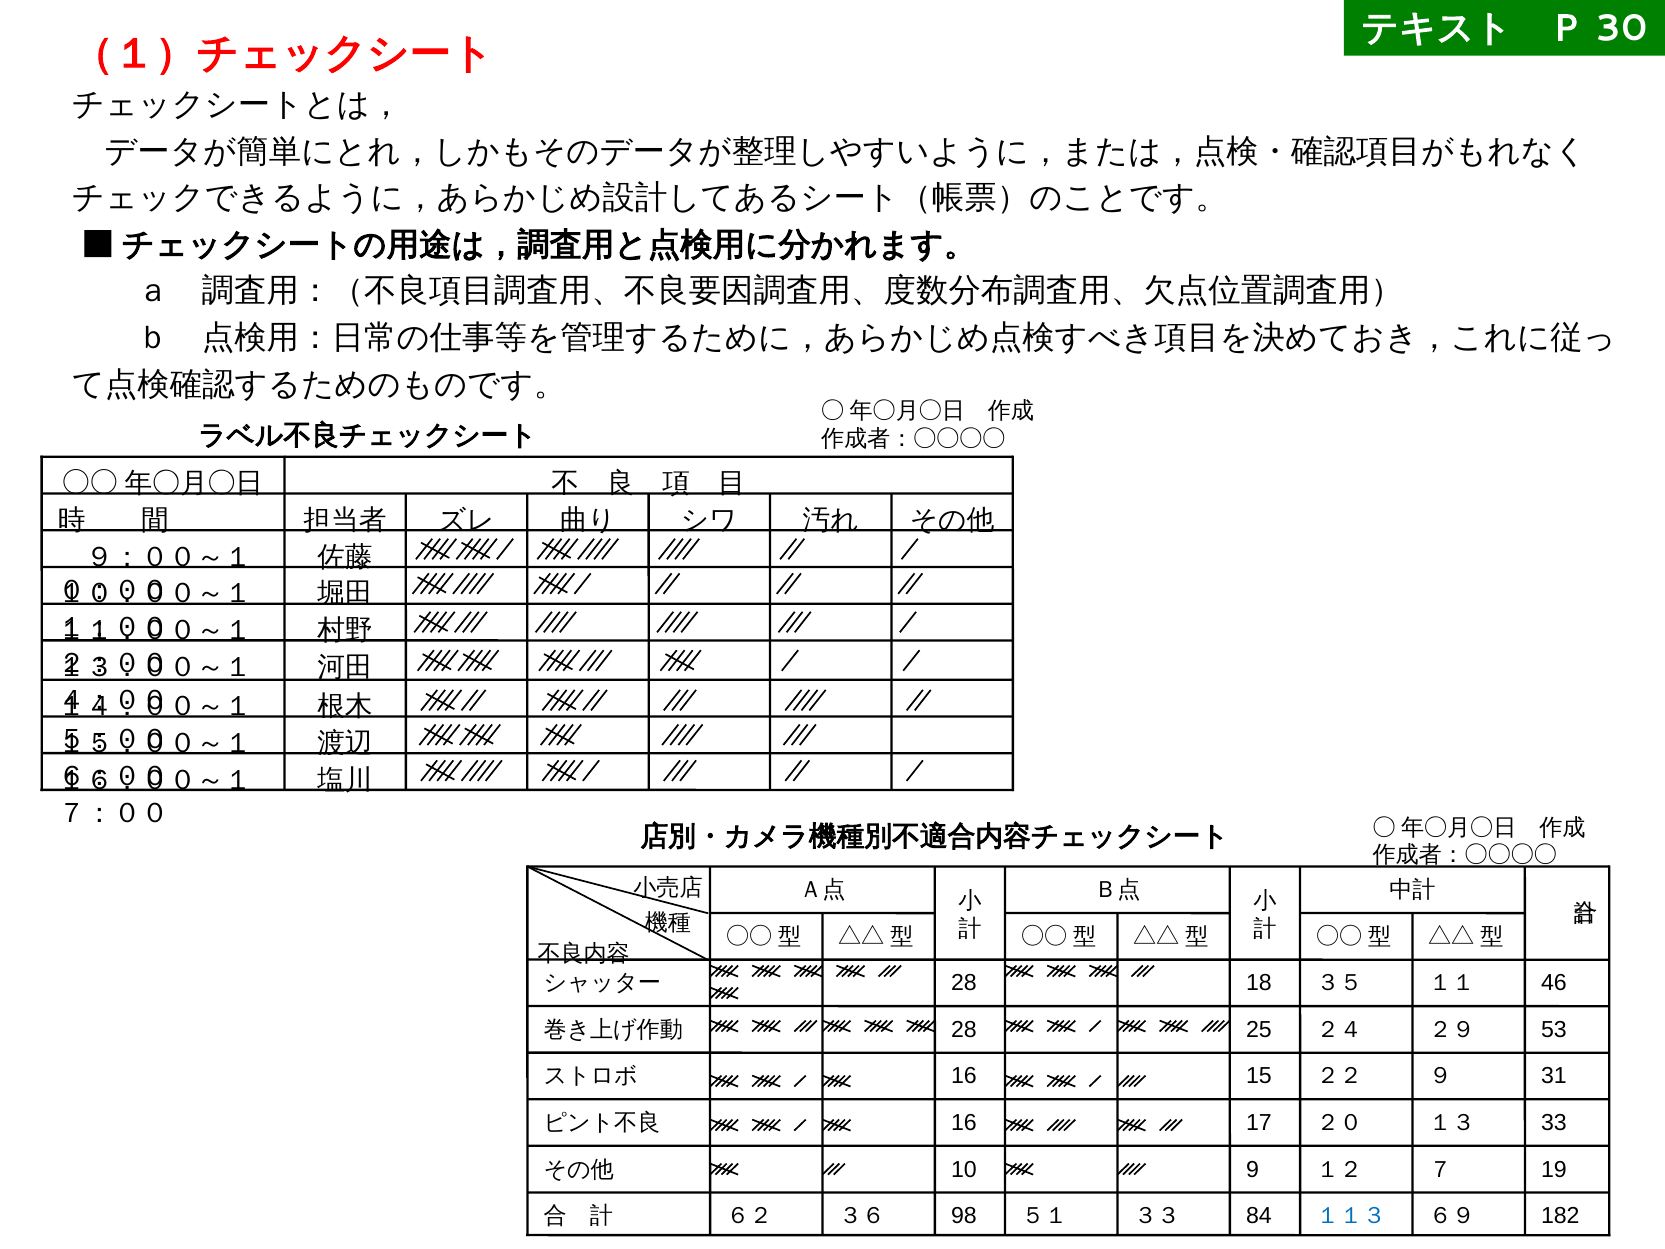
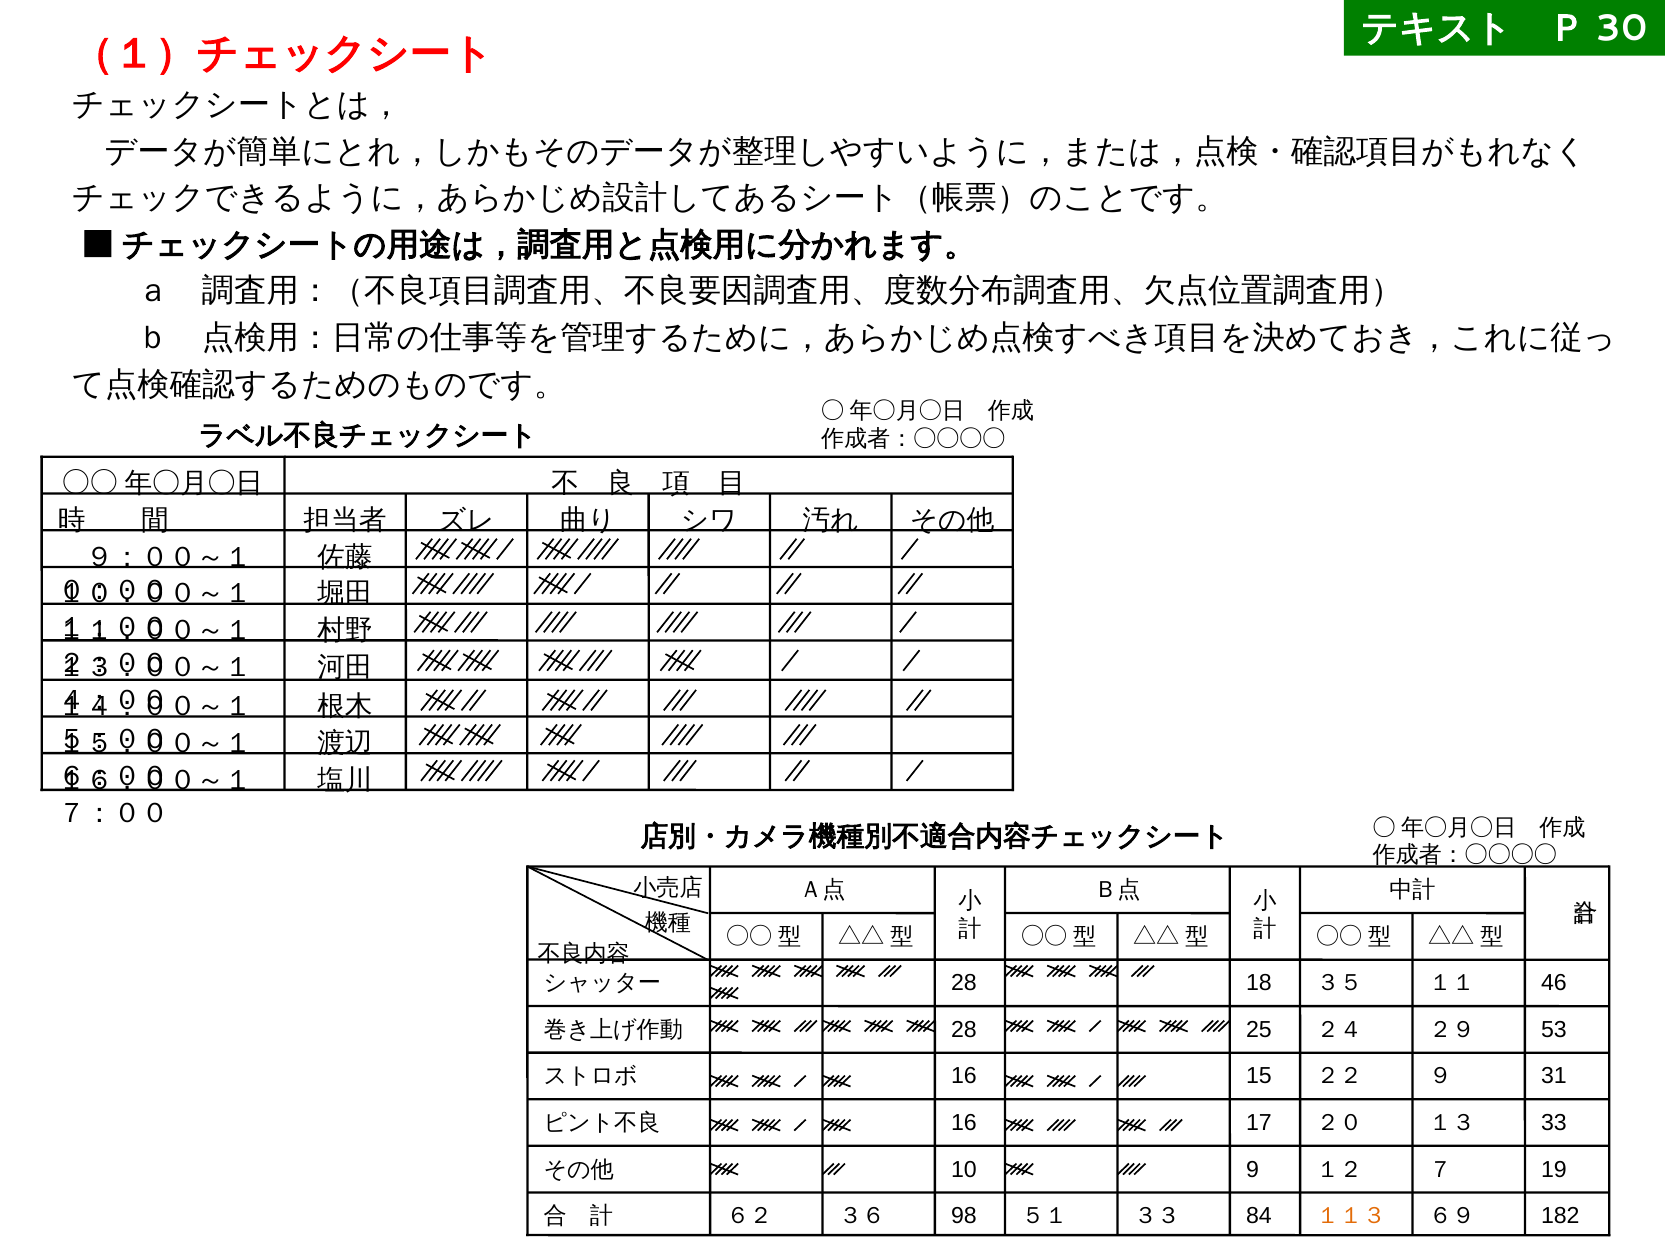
１１３ colour: blue -> orange
